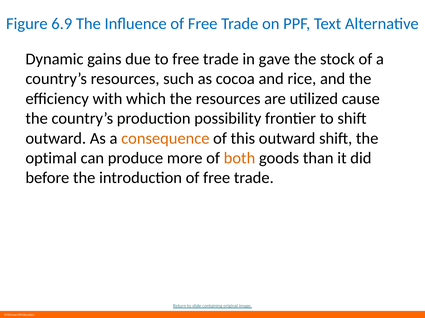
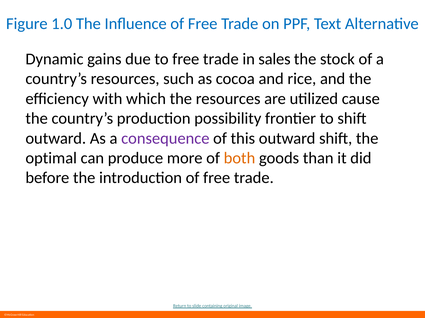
6.9: 6.9 -> 1.0
gave: gave -> sales
consequence colour: orange -> purple
